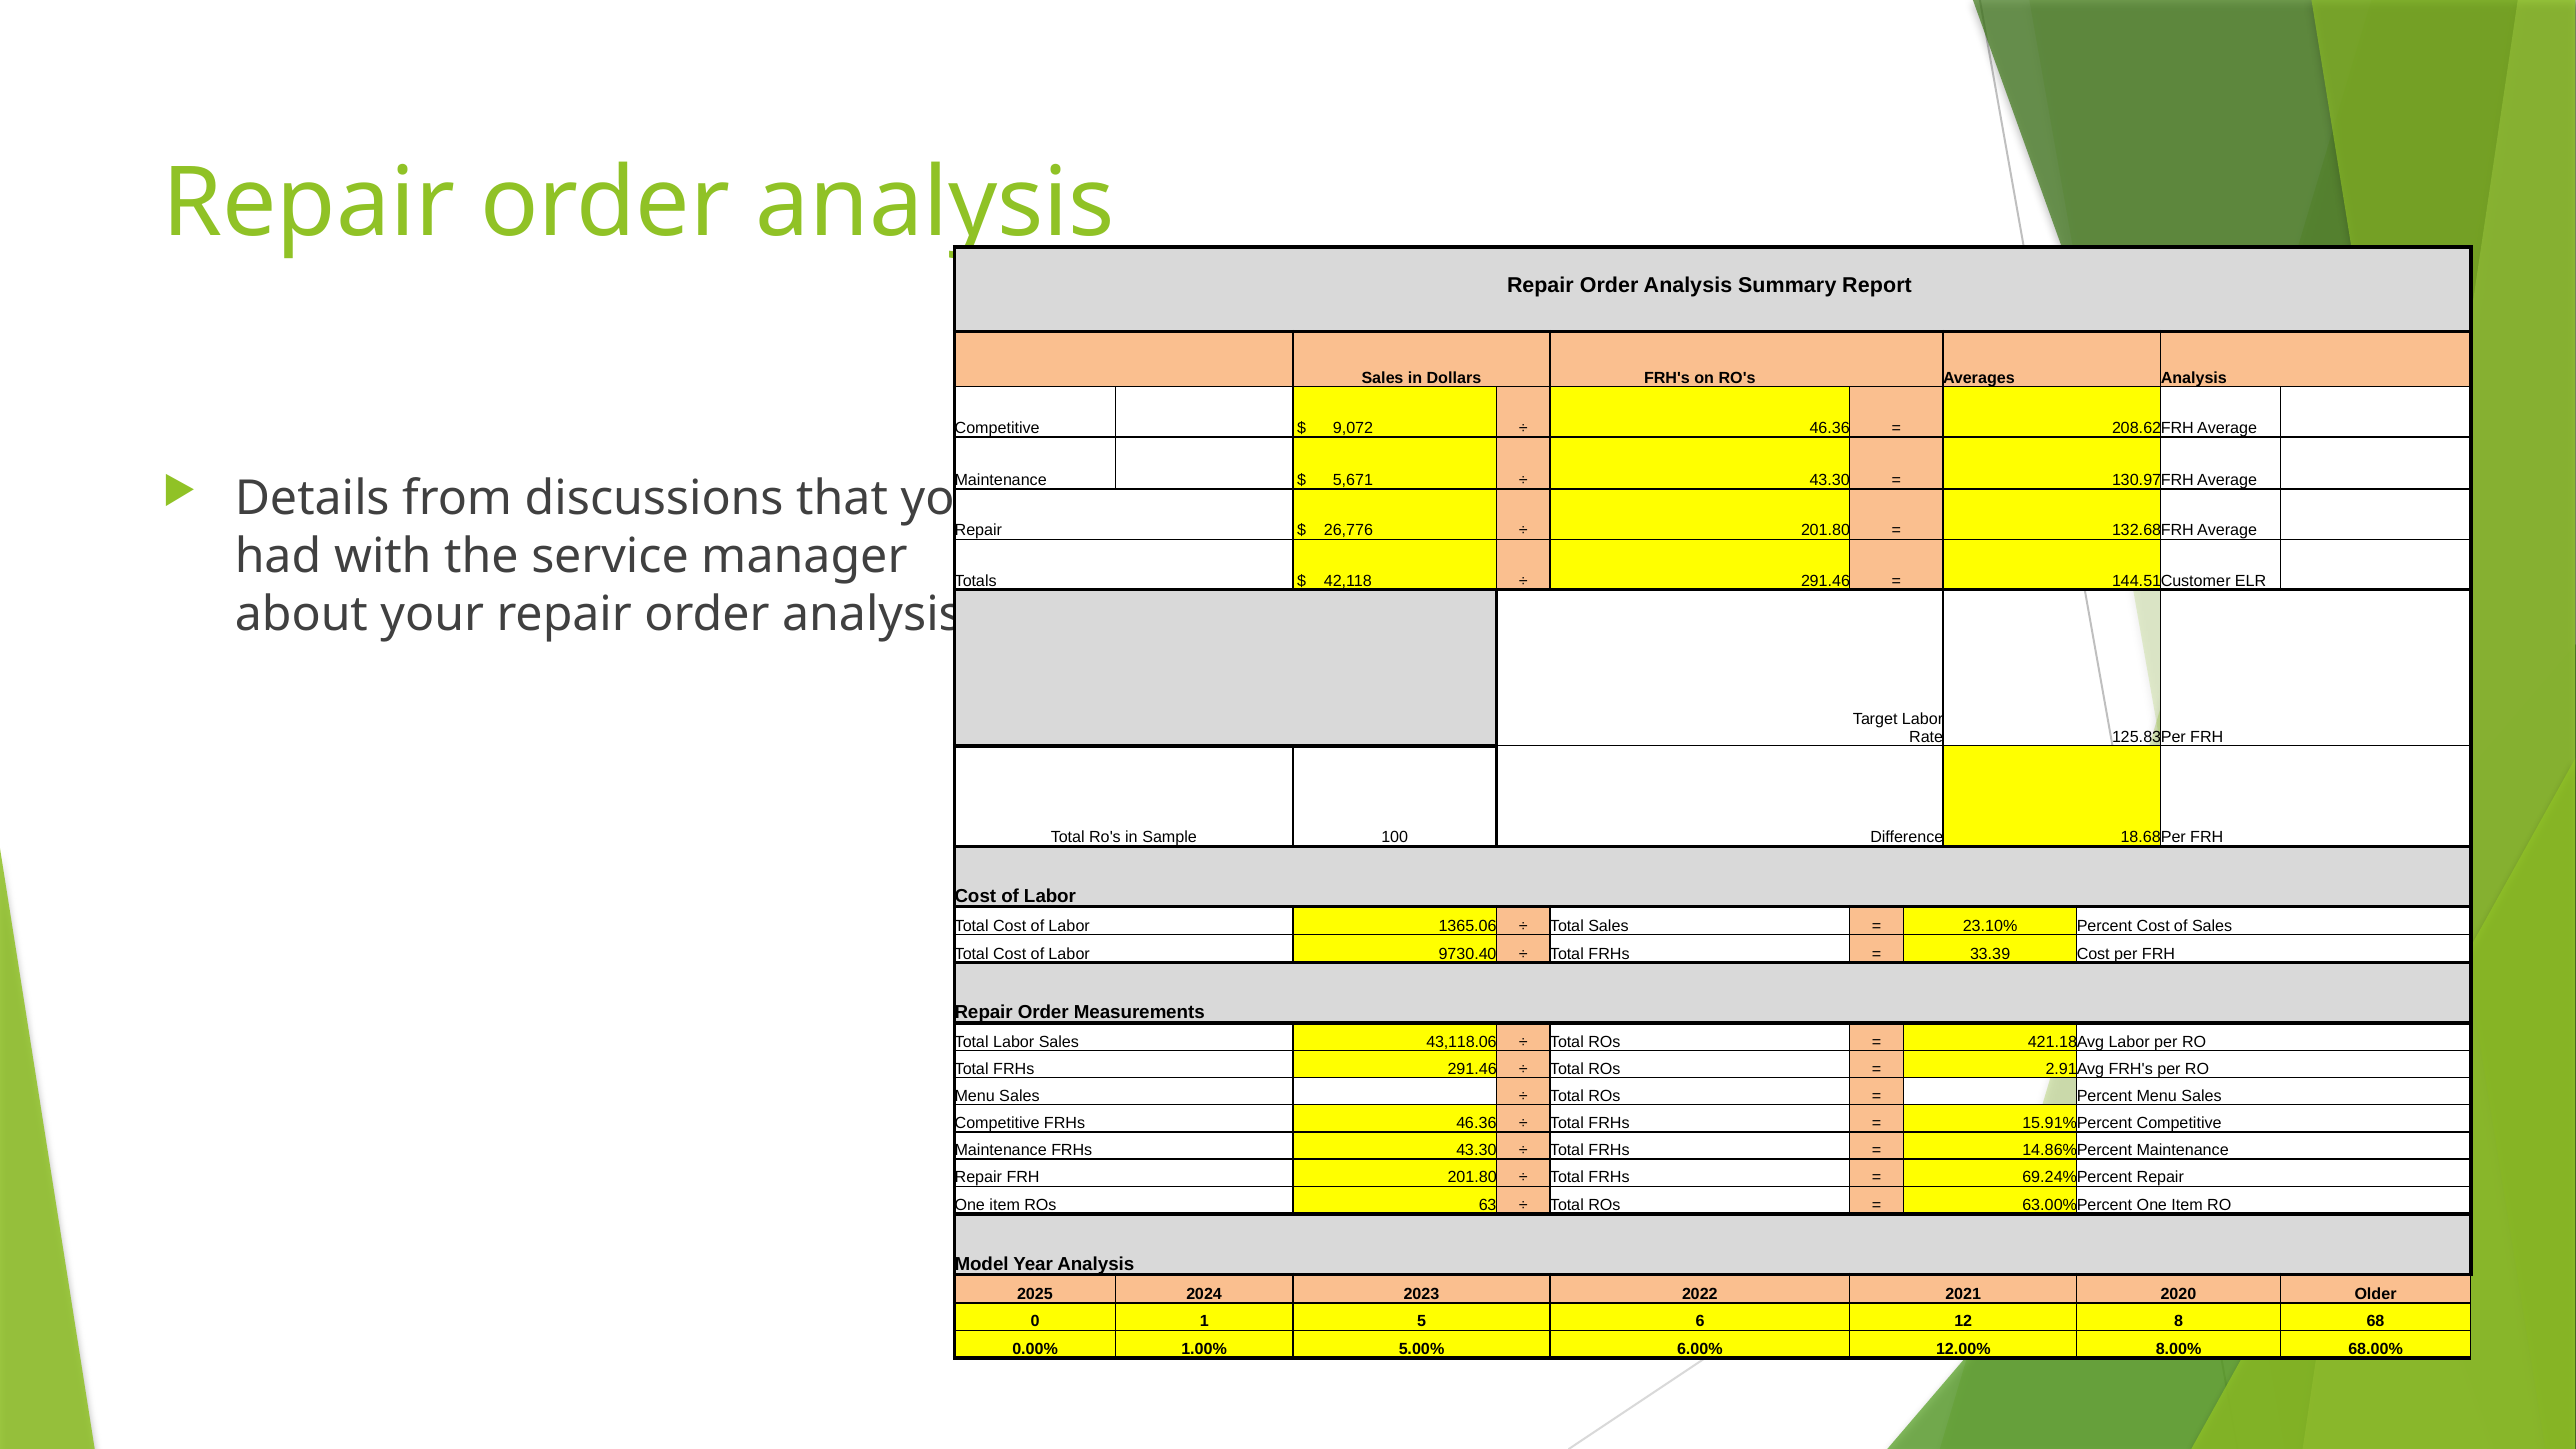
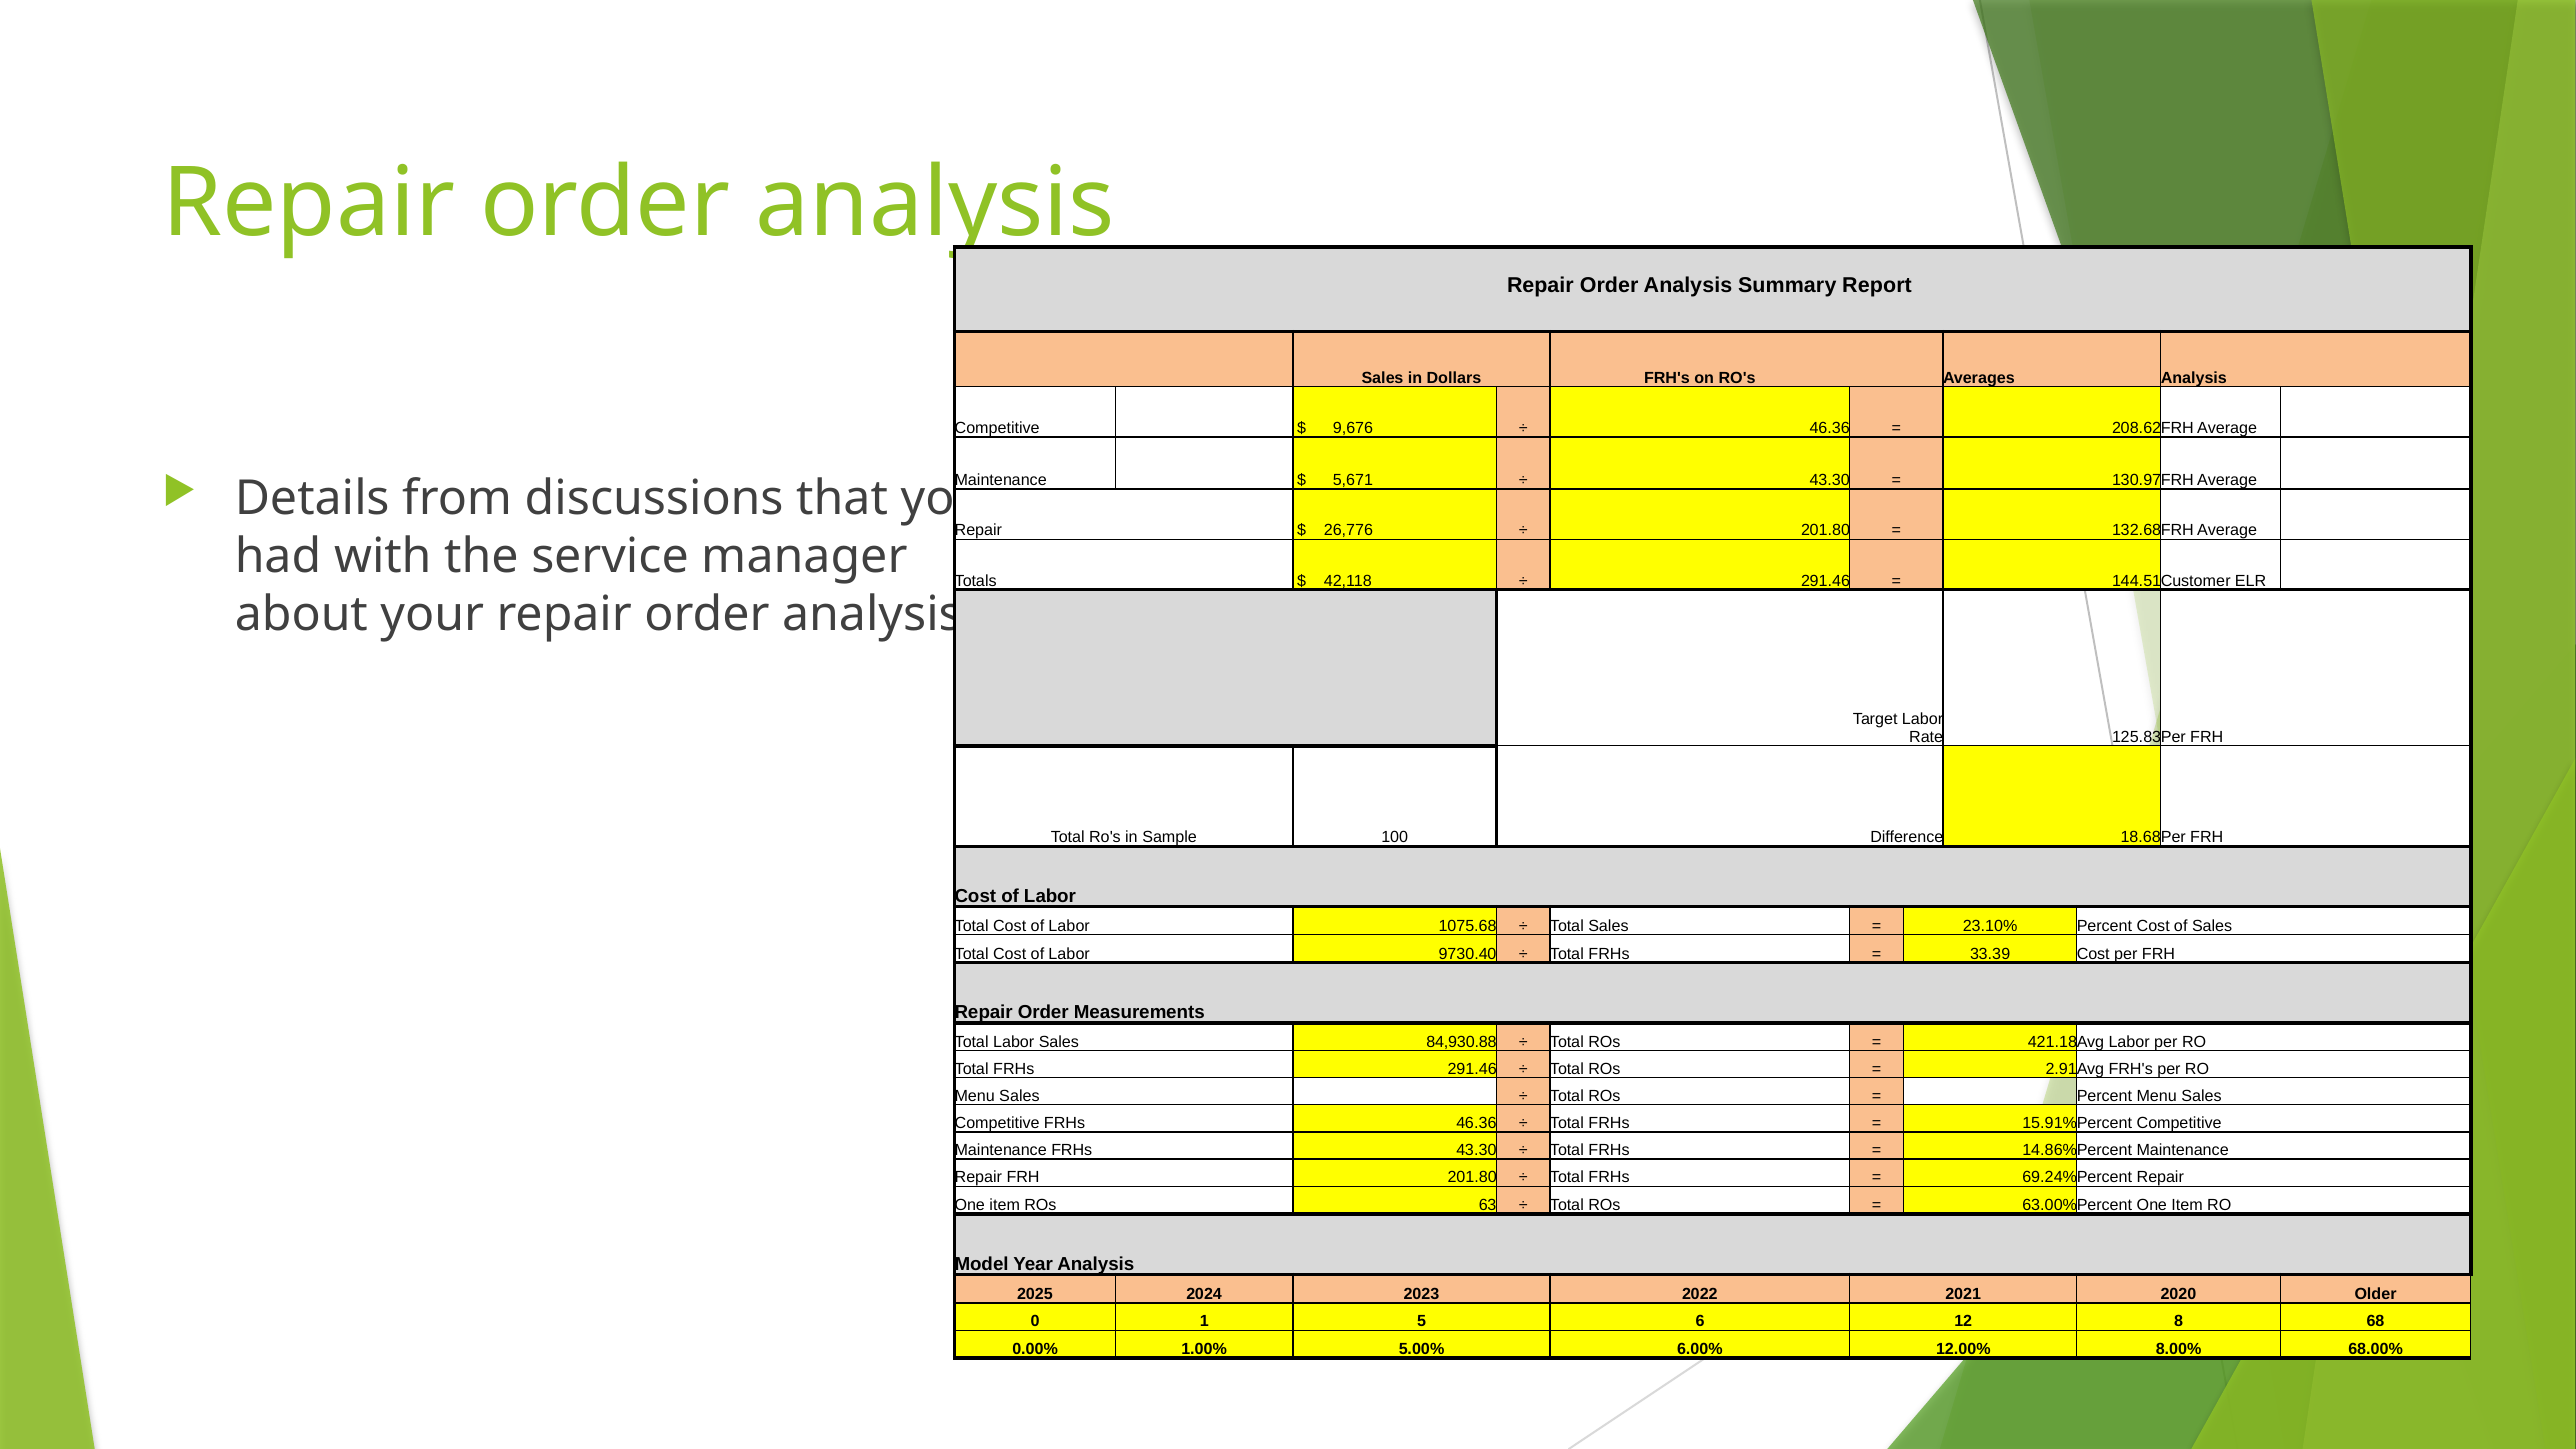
9,072: 9,072 -> 9,676
1365.06: 1365.06 -> 1075.68
43,118.06: 43,118.06 -> 84,930.88
